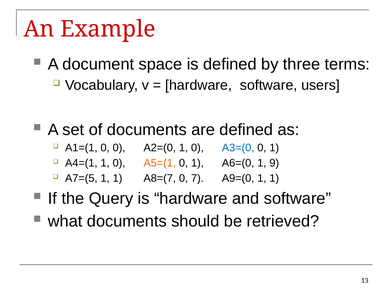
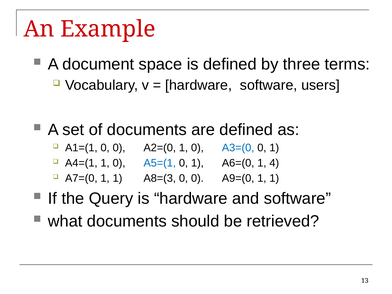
A5=(1 colour: orange -> blue
9: 9 -> 4
A7=(5: A7=(5 -> A7=(0
A8=(7: A8=(7 -> A8=(3
7 at (197, 178): 7 -> 0
